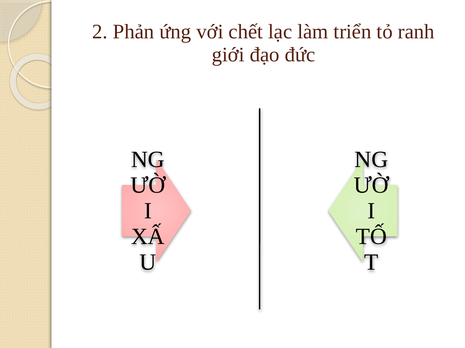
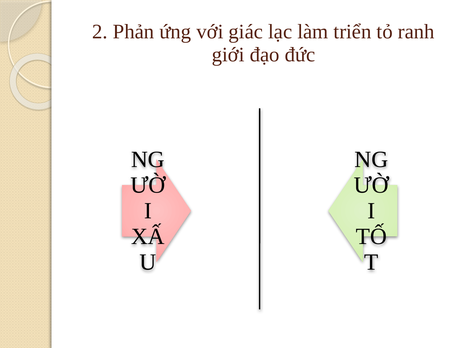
chết: chết -> giác
